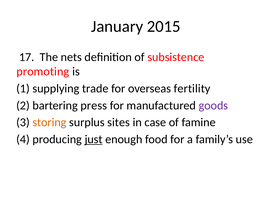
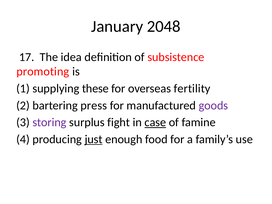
2015: 2015 -> 2048
nets: nets -> idea
trade: trade -> these
storing colour: orange -> purple
sites: sites -> fight
case underline: none -> present
